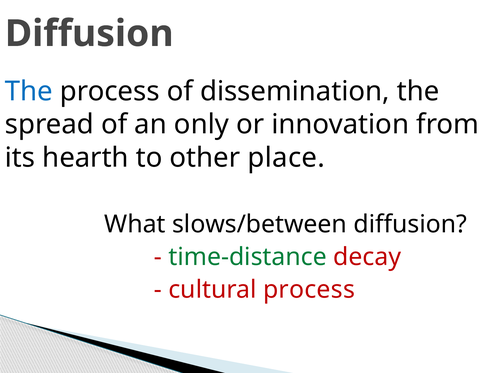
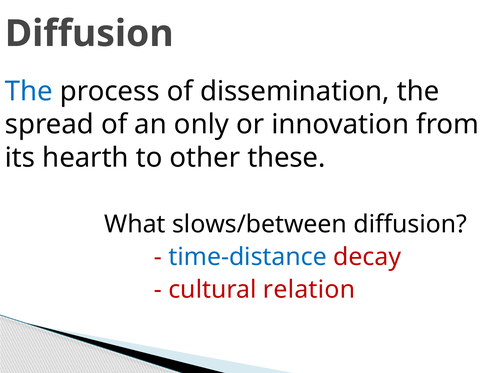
place: place -> these
time-distance colour: green -> blue
cultural process: process -> relation
